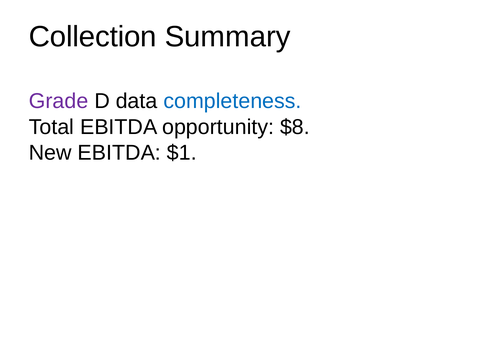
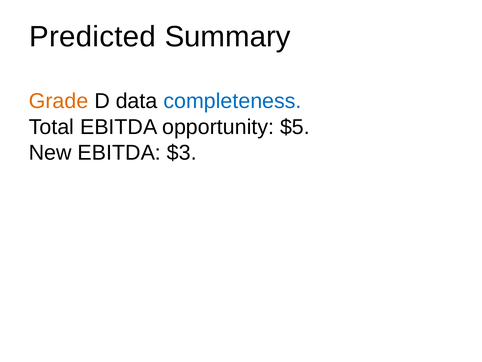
Collection: Collection -> Predicted
Grade colour: purple -> orange
$8: $8 -> $5
$1: $1 -> $3
